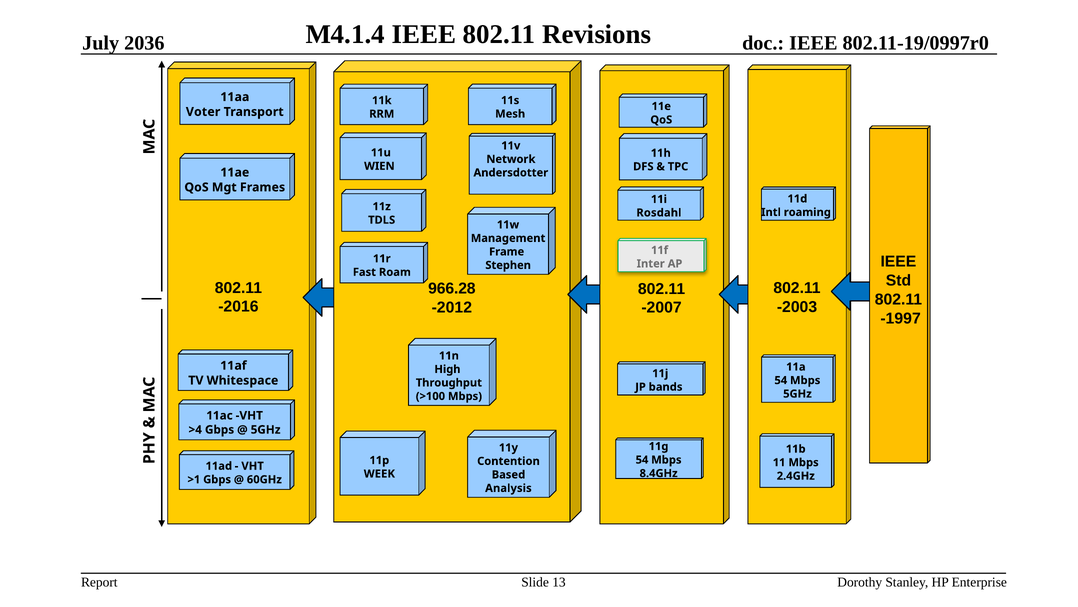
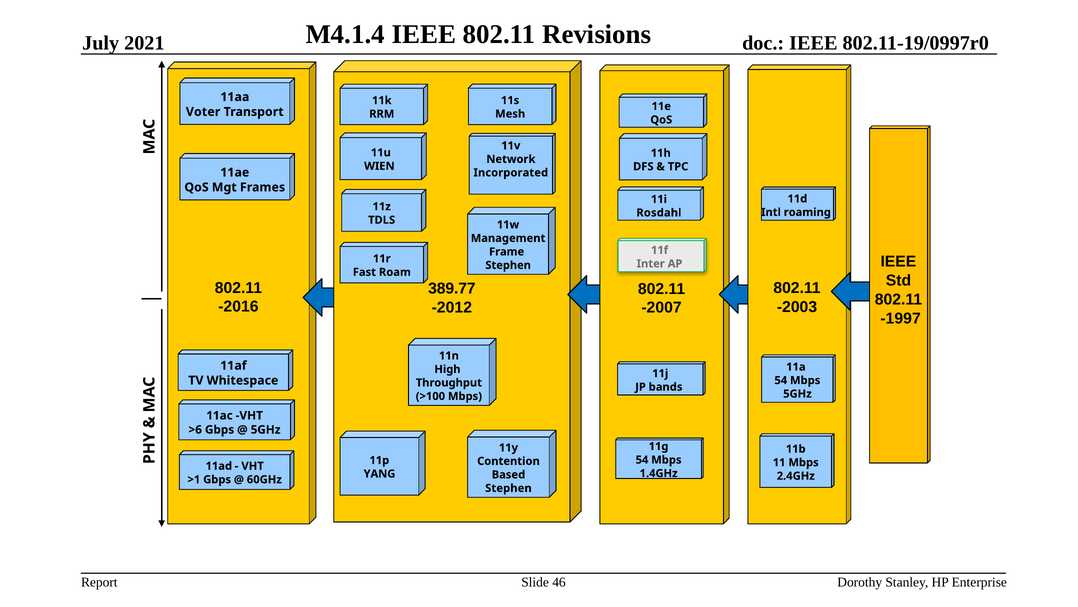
2036: 2036 -> 2021
Andersdotter: Andersdotter -> Incorporated
966.28: 966.28 -> 389.77
>4: >4 -> >6
8.4GHz: 8.4GHz -> 1.4GHz
WEEK: WEEK -> YANG
Analysis at (508, 488): Analysis -> Stephen
13: 13 -> 46
